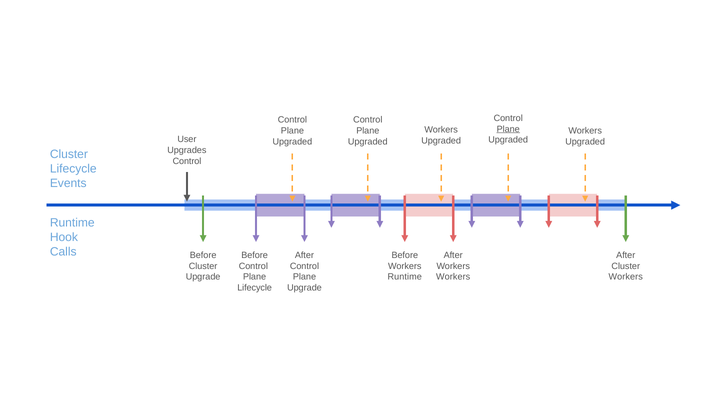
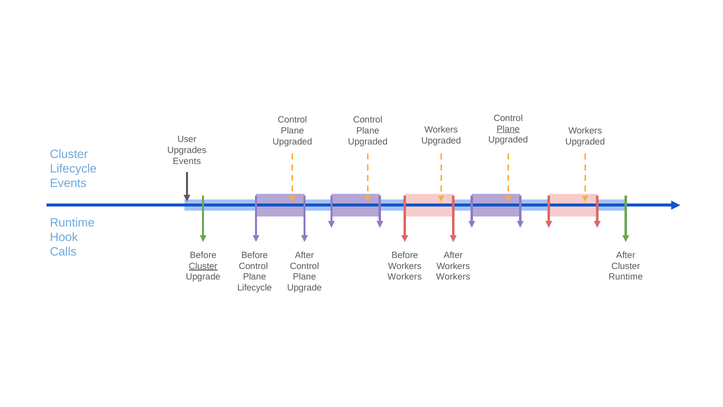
Control at (187, 161): Control -> Events
Cluster at (203, 266) underline: none -> present
Runtime at (405, 277): Runtime -> Workers
Workers at (626, 277): Workers -> Runtime
